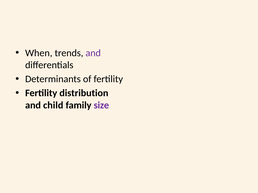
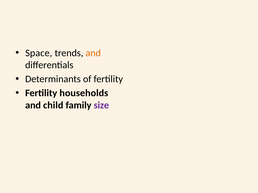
When: When -> Space
and at (93, 53) colour: purple -> orange
distribution: distribution -> households
